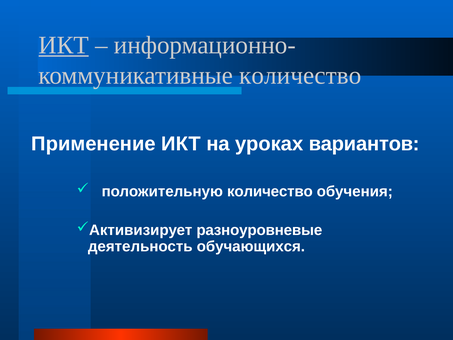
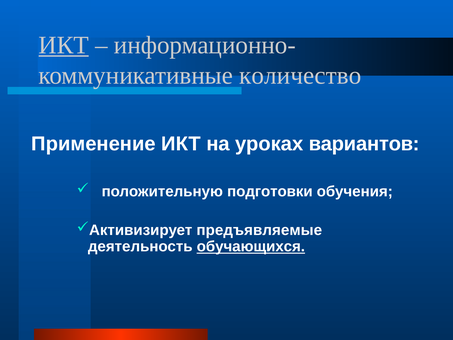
положительную количество: количество -> подготовки
разноуровневые: разноуровневые -> предъявляемые
обучающихся underline: none -> present
